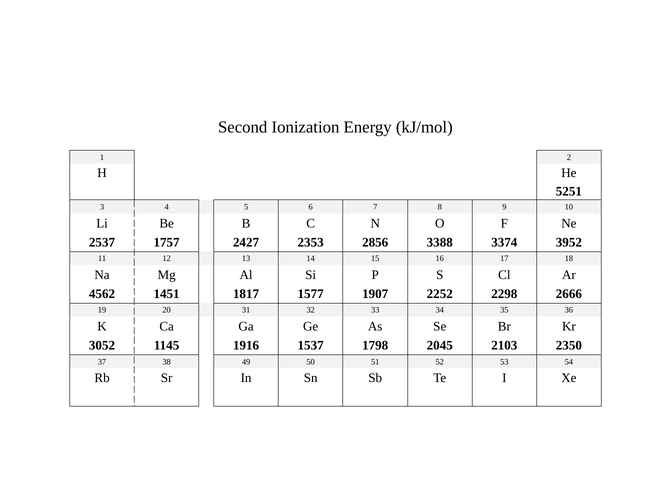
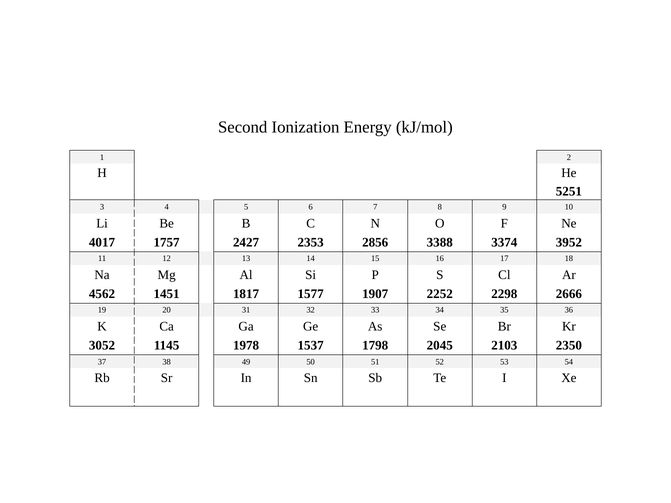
2537: 2537 -> 4017
1916: 1916 -> 1978
